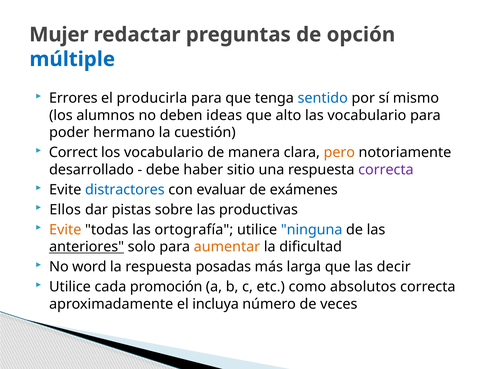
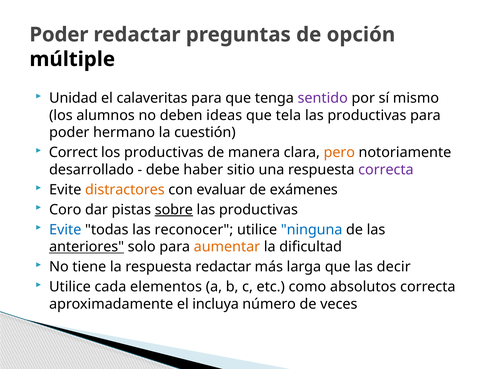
Mujer at (59, 35): Mujer -> Poder
múltiple colour: blue -> black
Errores: Errores -> Unidad
producirla: producirla -> calaveritas
sentido colour: blue -> purple
alto: alto -> tela
vocabulario at (367, 115): vocabulario -> productivas
los vocabulario: vocabulario -> productivas
distractores colour: blue -> orange
Ellos: Ellos -> Coro
sobre underline: none -> present
Evite at (65, 230) colour: orange -> blue
ortografía: ortografía -> reconocer
word: word -> tiene
respuesta posadas: posadas -> redactar
promoción: promoción -> elementos
